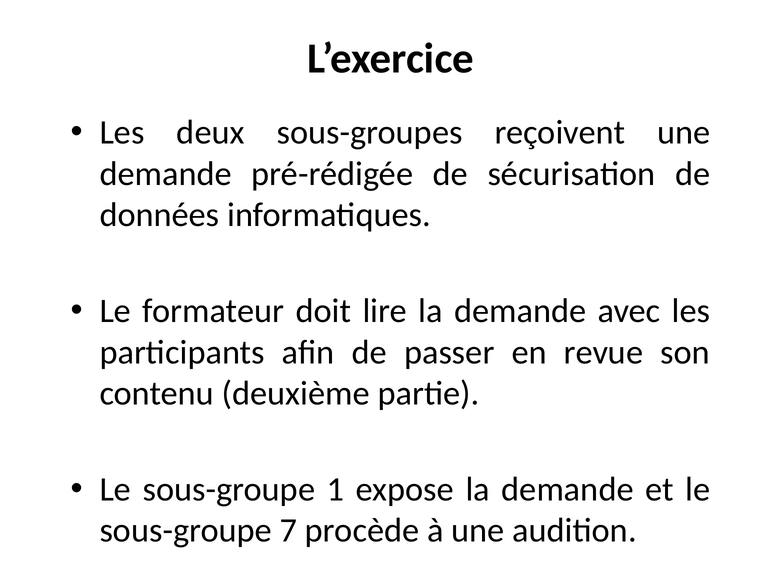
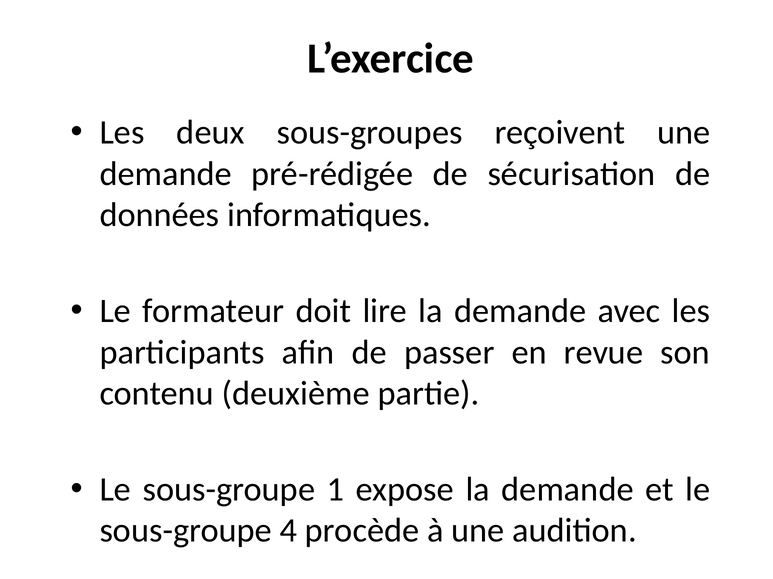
7: 7 -> 4
